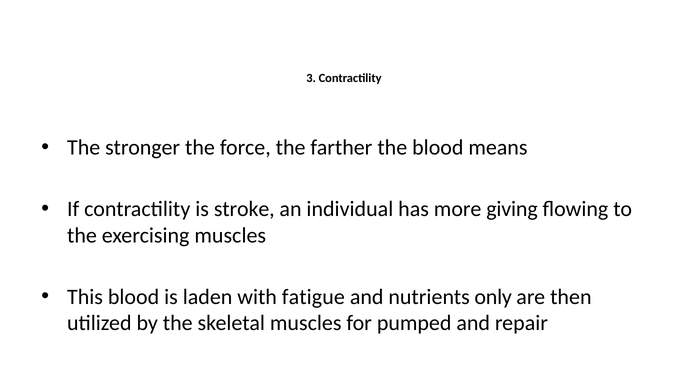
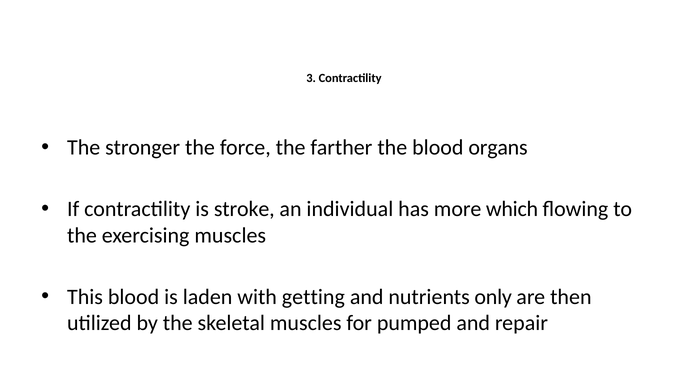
means: means -> organs
giving: giving -> which
fatigue: fatigue -> getting
